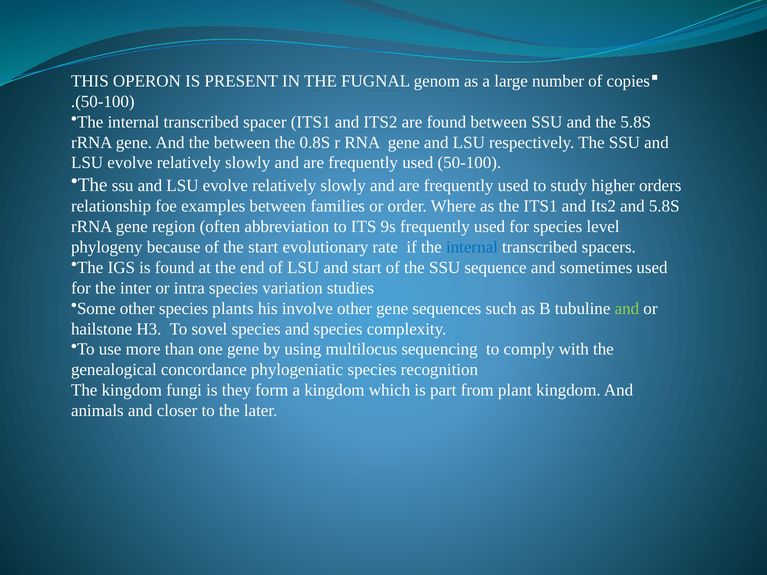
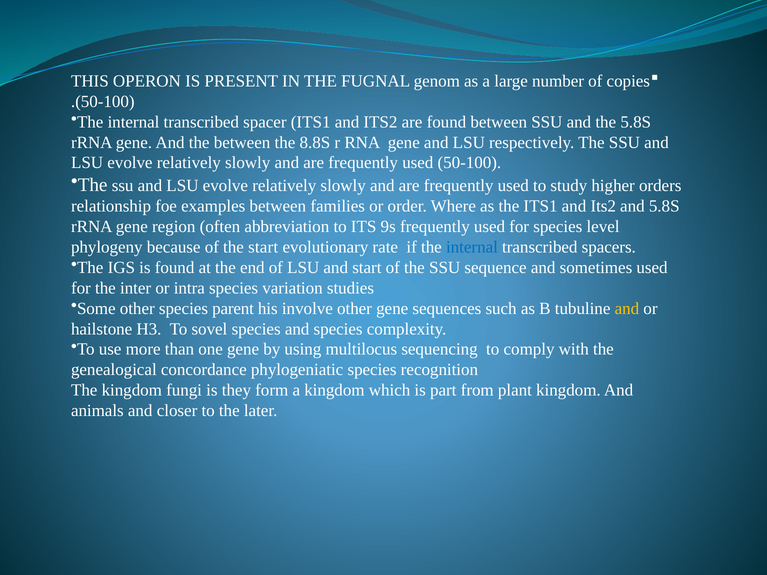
0.8S: 0.8S -> 8.8S
plants: plants -> parent
and at (627, 309) colour: light green -> yellow
